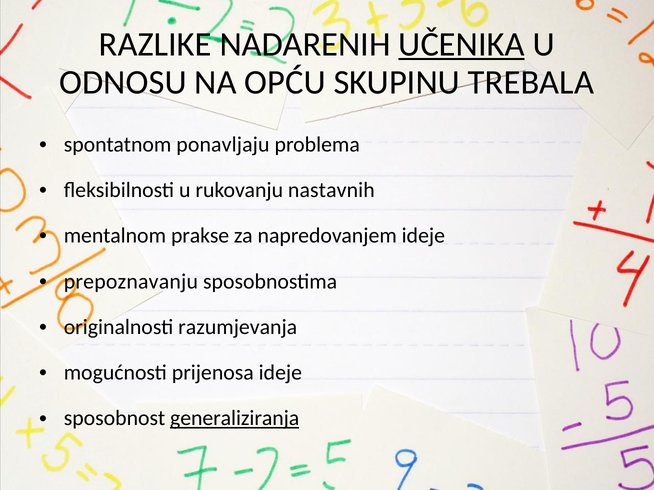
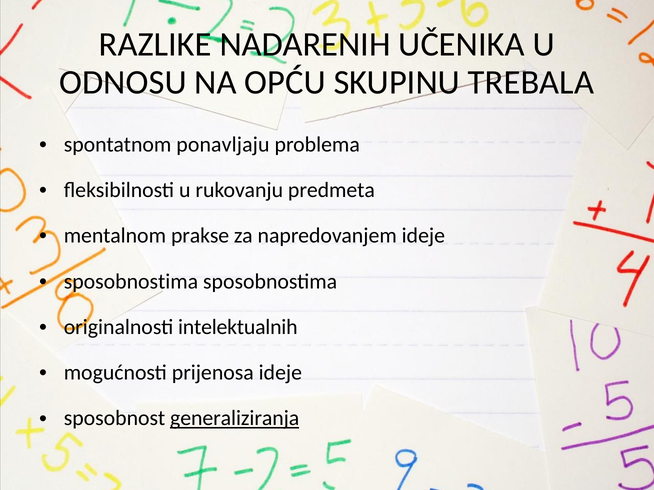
UČENIKA underline: present -> none
nastavnih: nastavnih -> predmeta
prepoznavanju at (131, 282): prepoznavanju -> sposobnostima
razumjevanja: razumjevanja -> intelektualnih
